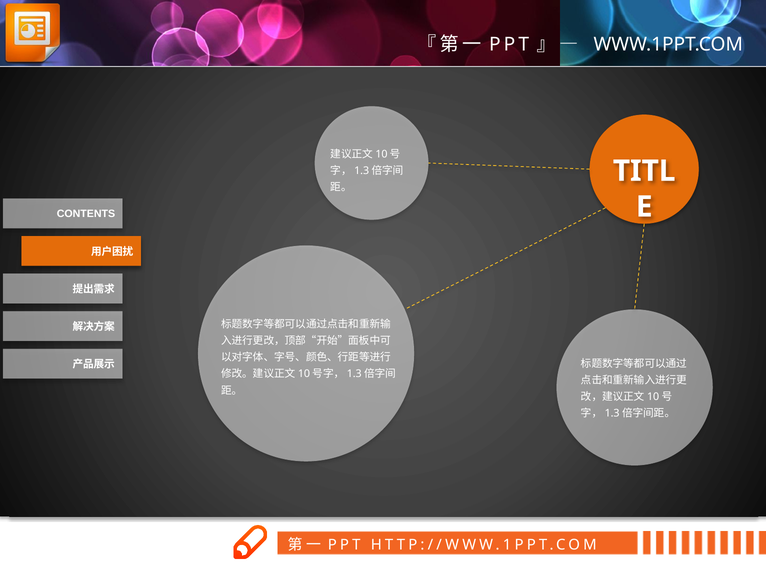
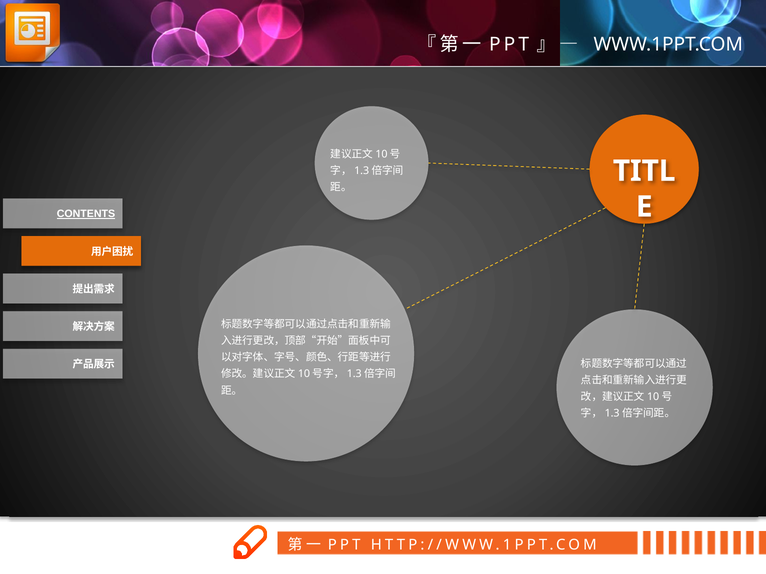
CONTENTS underline: none -> present
